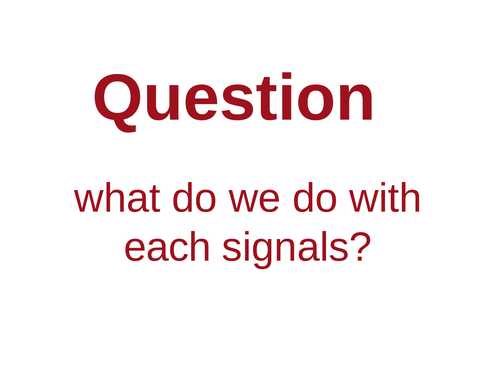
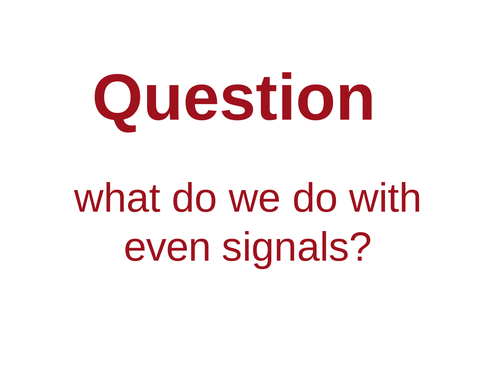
each: each -> even
